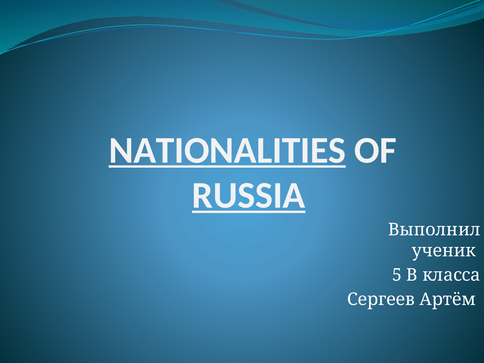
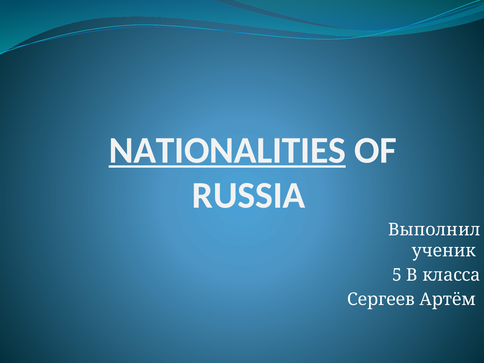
RUSSIA underline: present -> none
